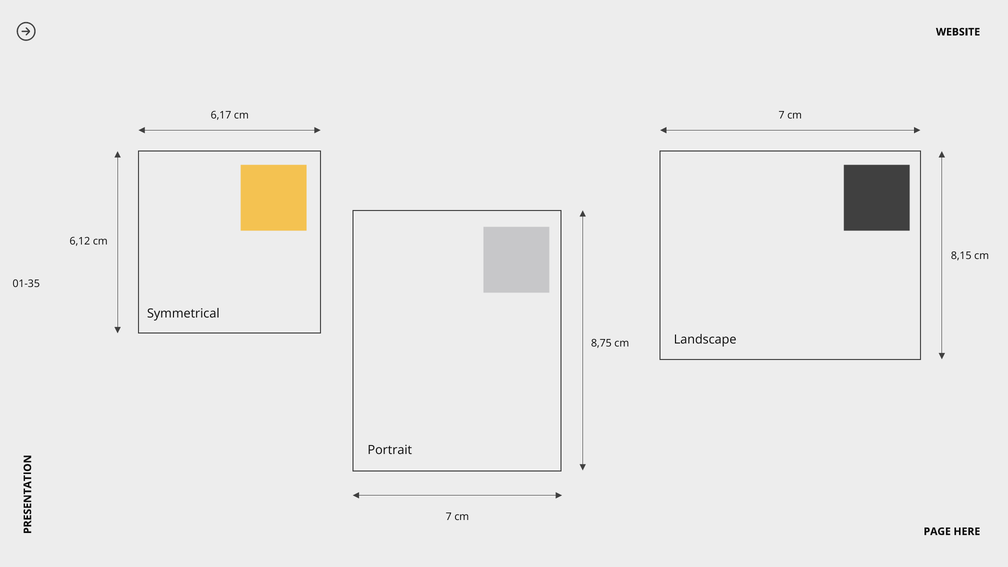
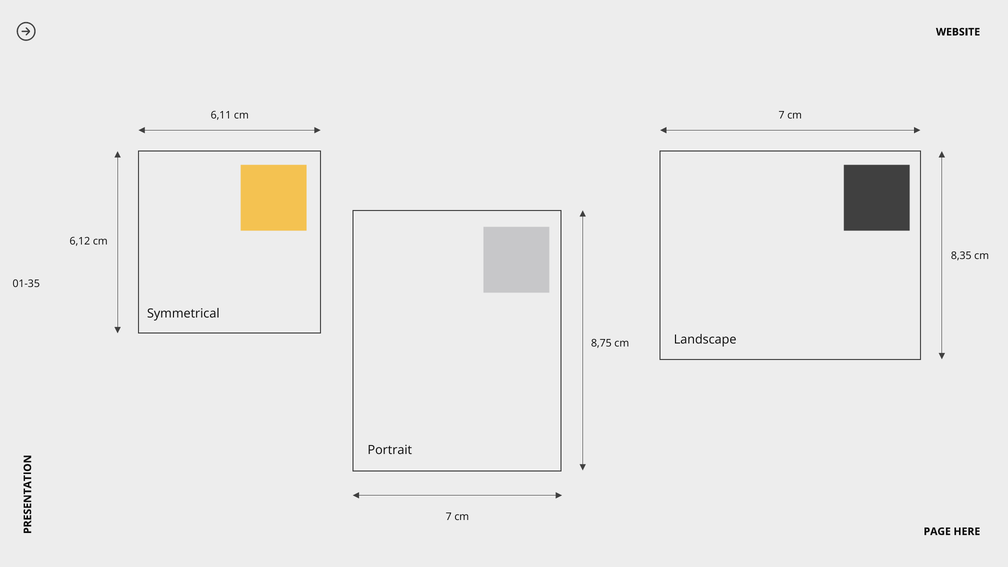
6,17: 6,17 -> 6,11
8,15: 8,15 -> 8,35
